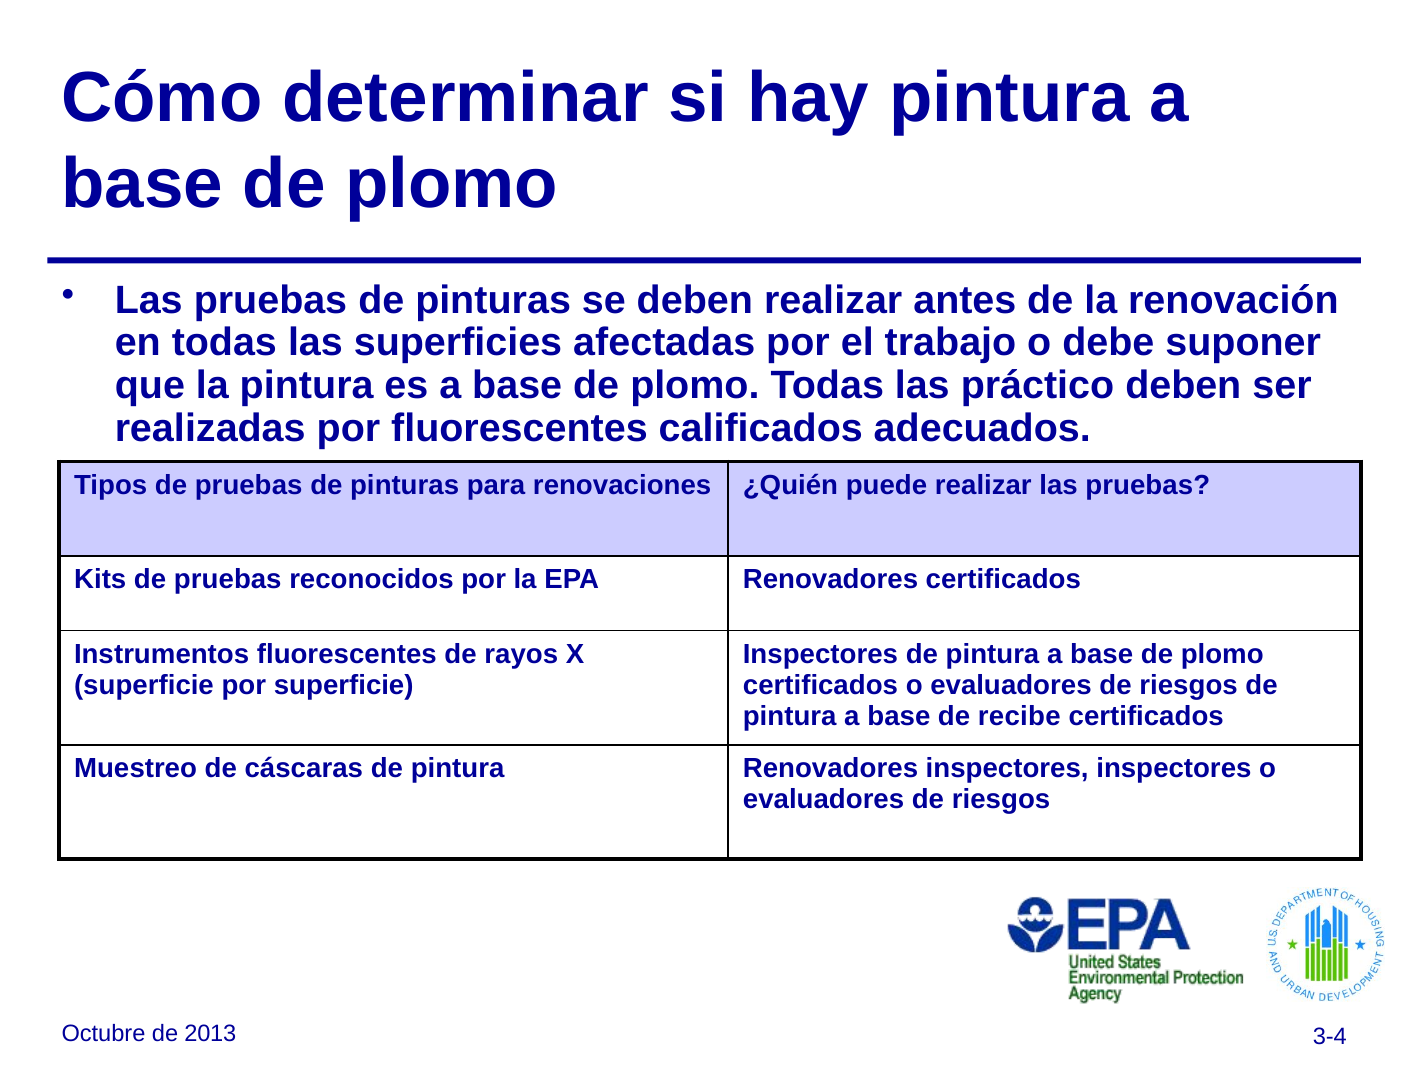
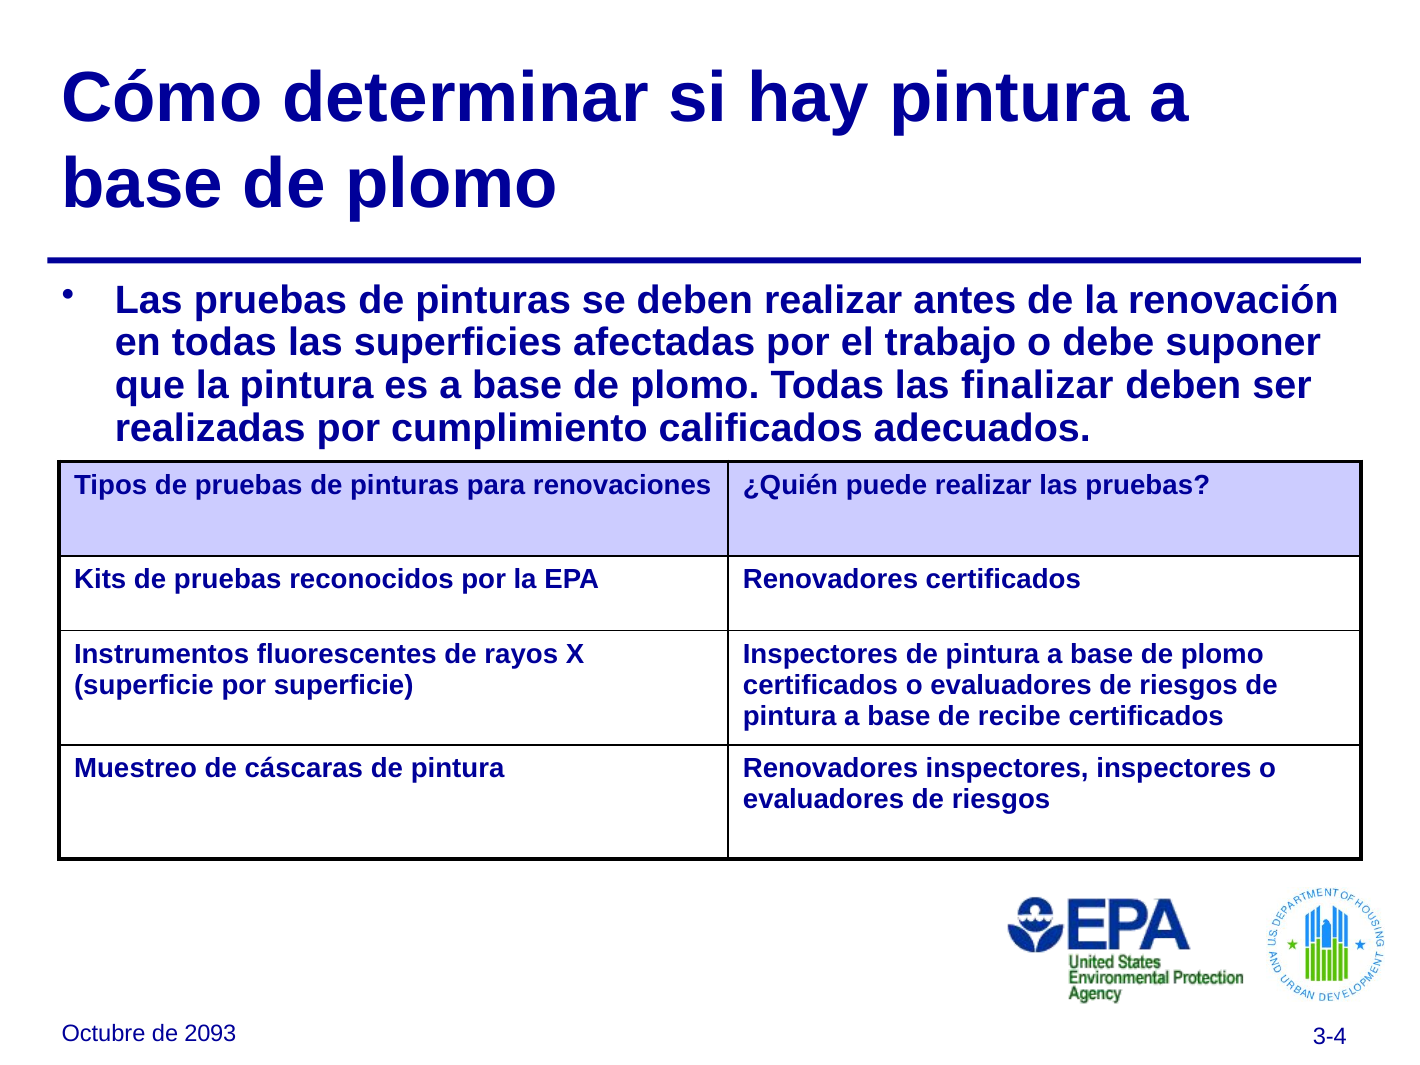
práctico: práctico -> finalizar
por fluorescentes: fluorescentes -> cumplimiento
2013: 2013 -> 2093
